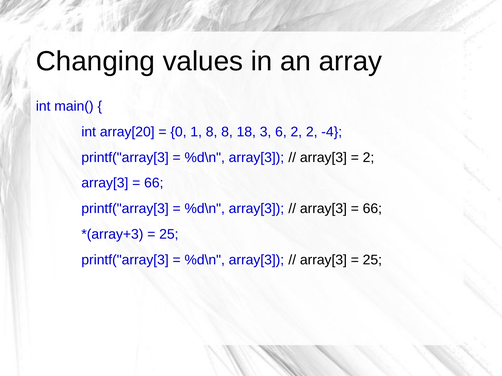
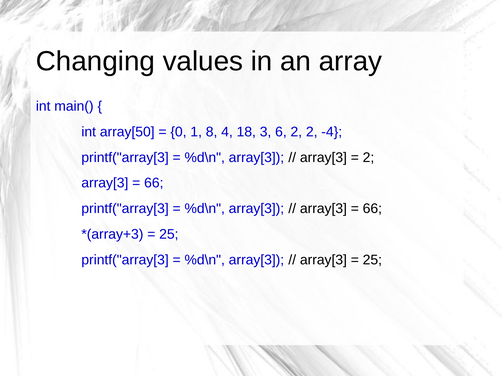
array[20: array[20 -> array[50
8 8: 8 -> 4
